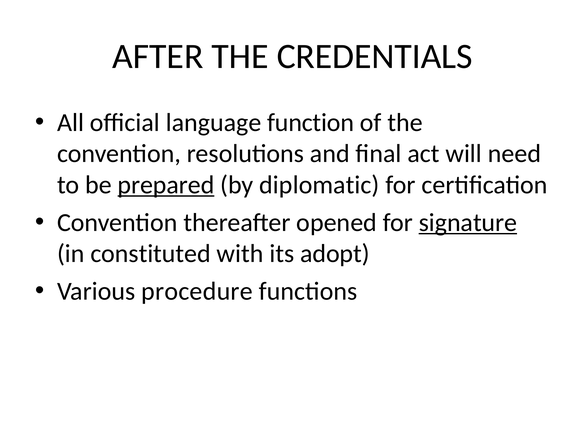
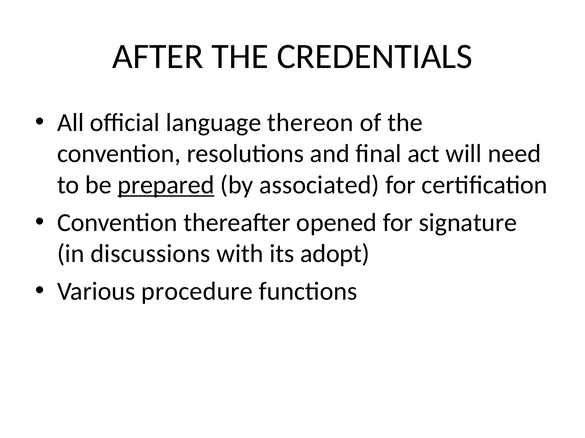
function: function -> thereon
diplomatic: diplomatic -> associated
signature underline: present -> none
constituted: constituted -> discussions
